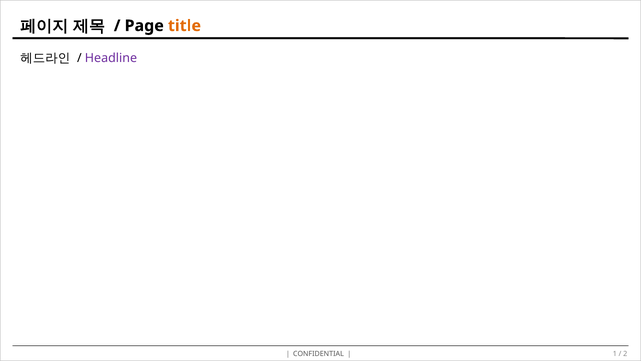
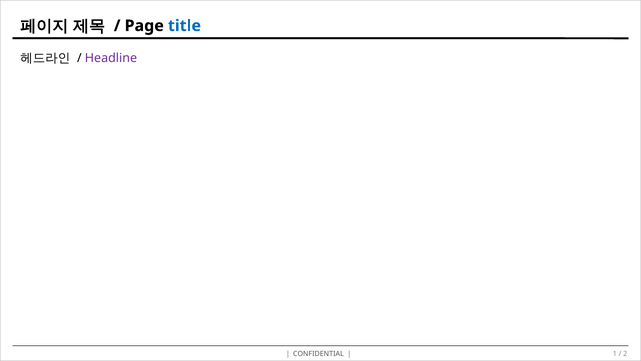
title colour: orange -> blue
